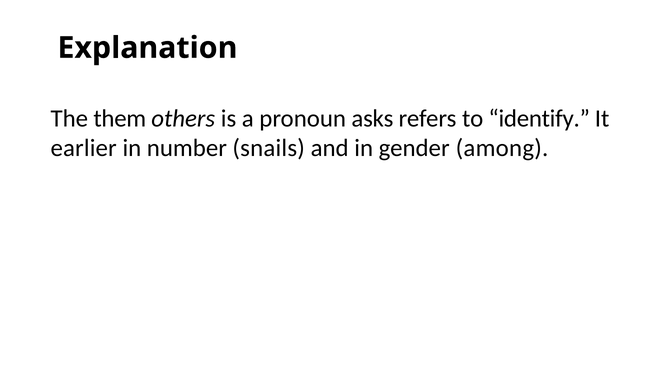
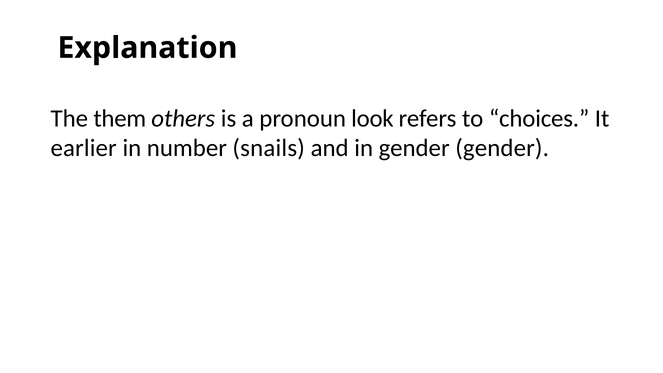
asks: asks -> look
identify: identify -> choices
gender among: among -> gender
